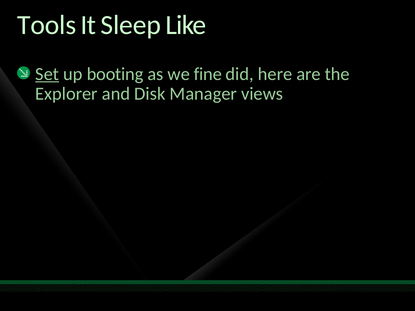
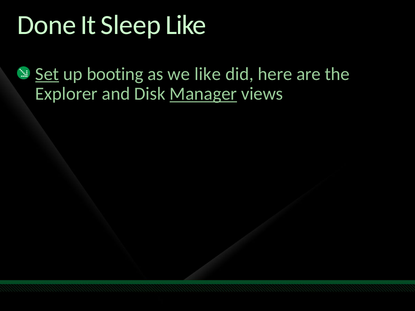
Tools: Tools -> Done
we fine: fine -> like
Manager underline: none -> present
